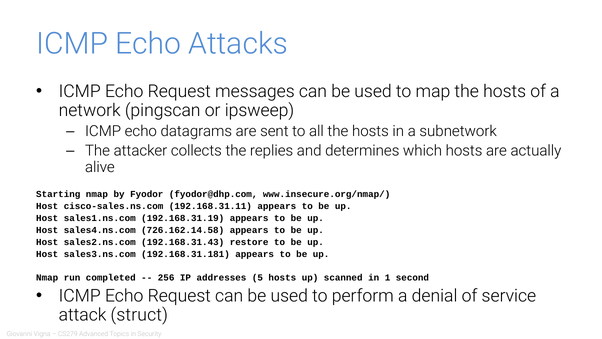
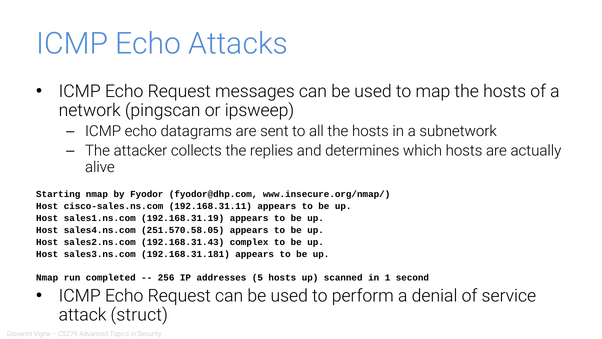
726.162.14.58: 726.162.14.58 -> 251.570.58.05
restore: restore -> complex
